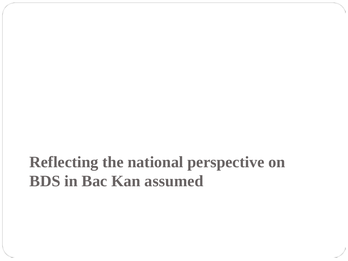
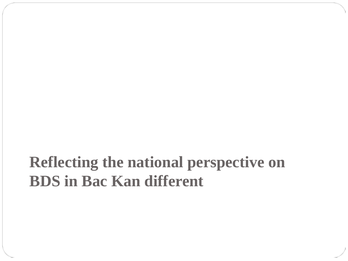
assumed: assumed -> different
